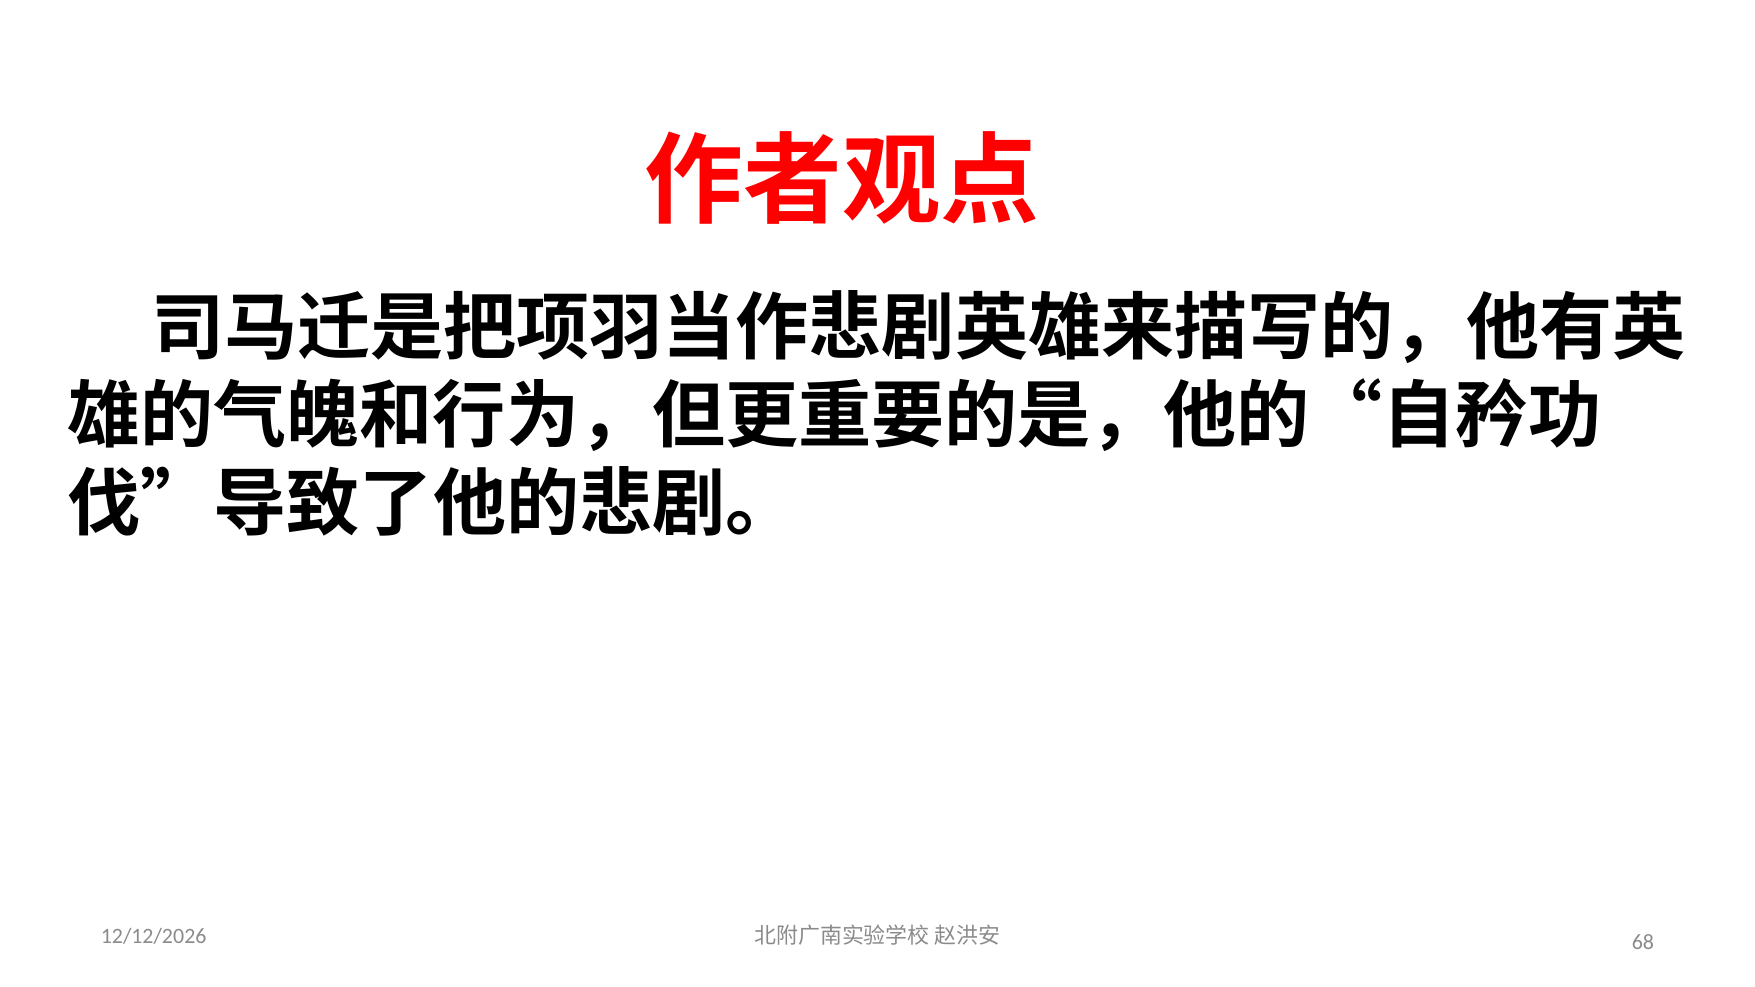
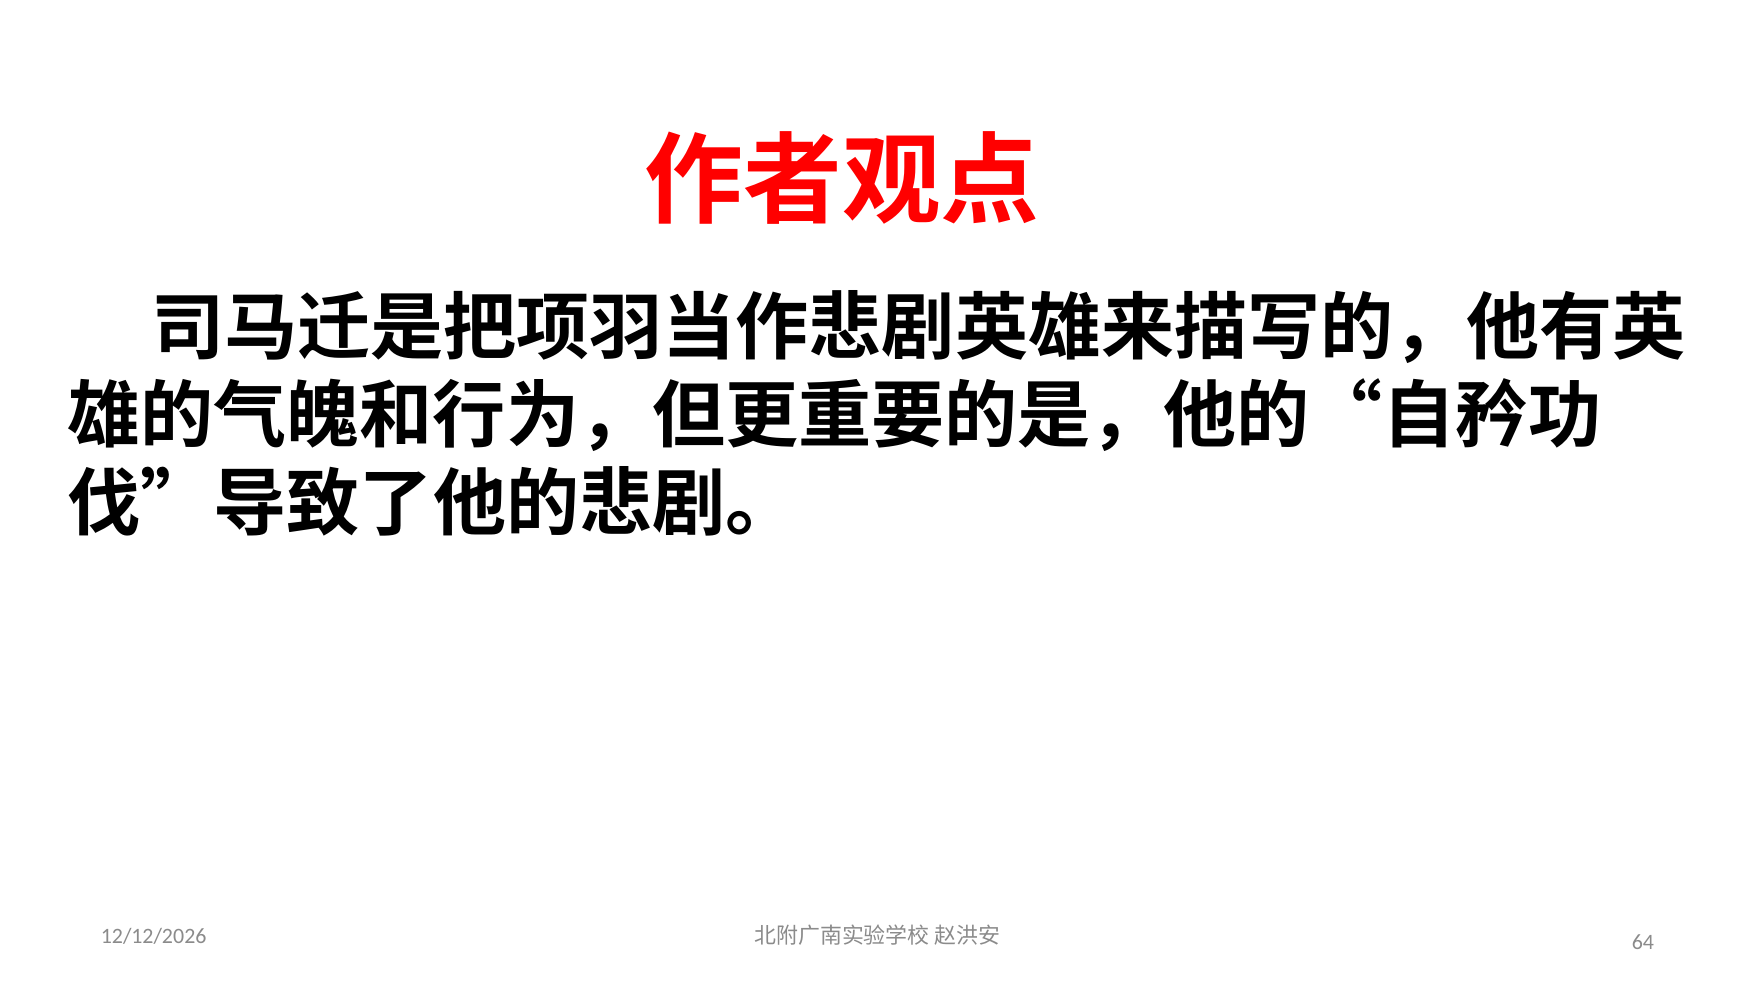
68: 68 -> 64
